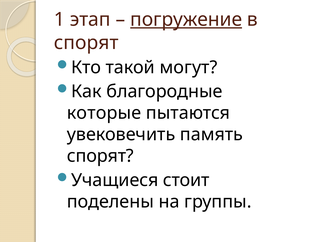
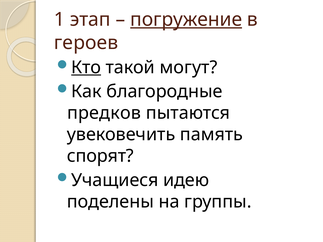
спорят at (86, 43): спорят -> героев
Кто underline: none -> present
которые: которые -> предков
стоит: стоит -> идею
